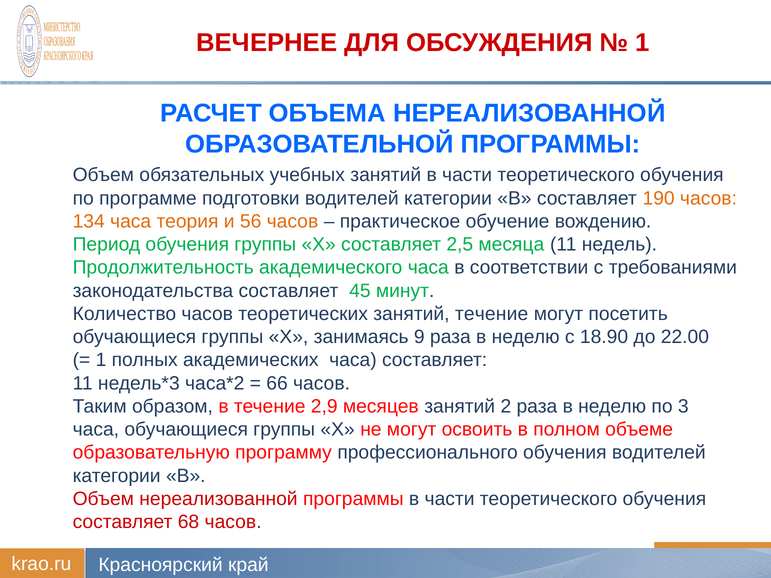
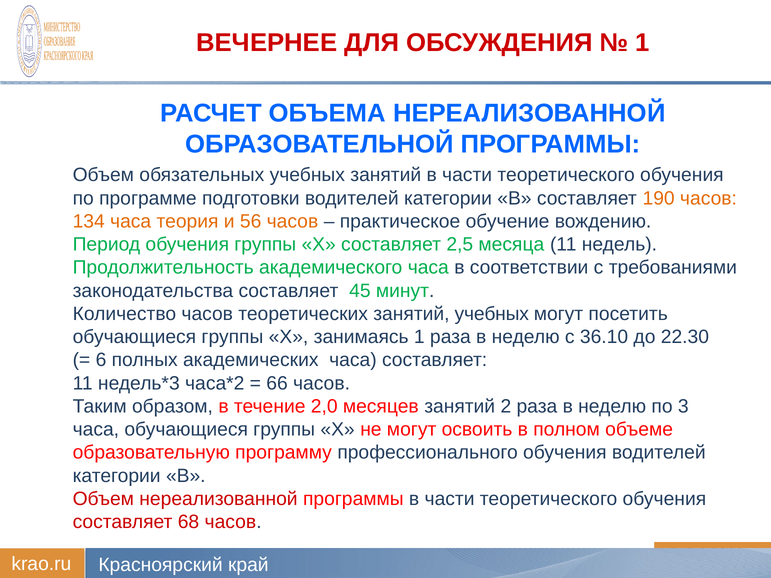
занятий течение: течение -> учебных
занимаясь 9: 9 -> 1
18.90: 18.90 -> 36.10
22.00: 22.00 -> 22.30
1 at (101, 360): 1 -> 6
2,9: 2,9 -> 2,0
